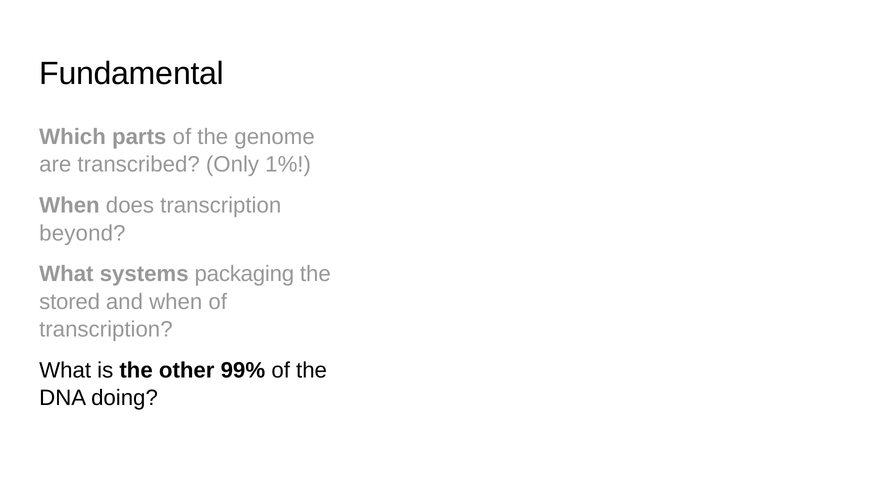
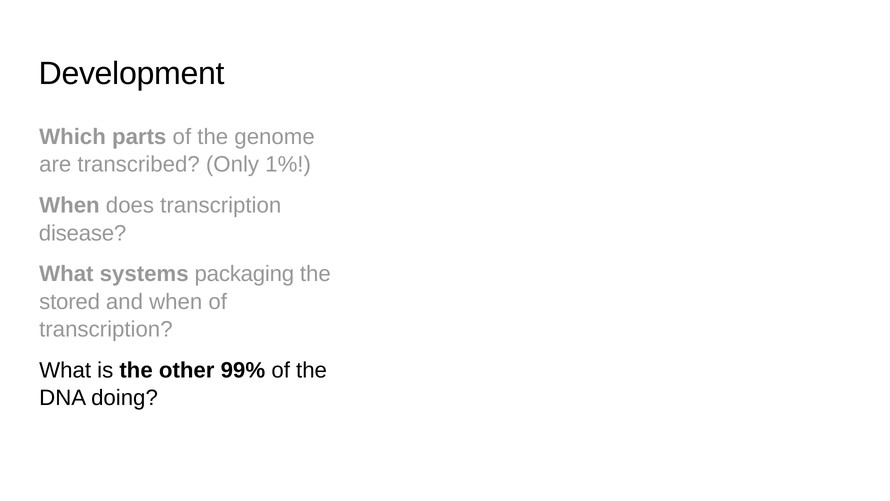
Fundamental: Fundamental -> Development
beyond: beyond -> disease
